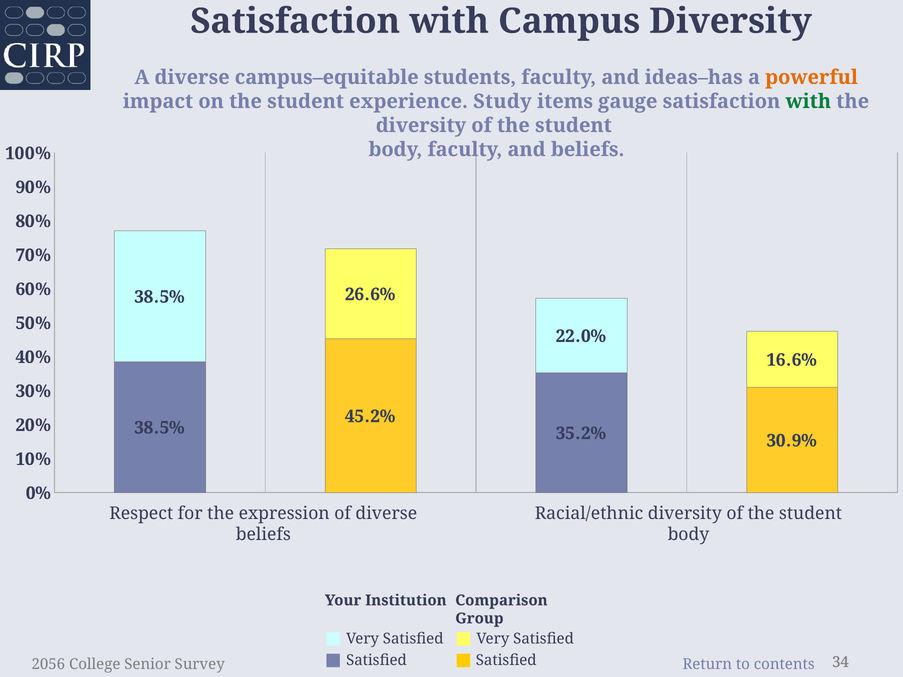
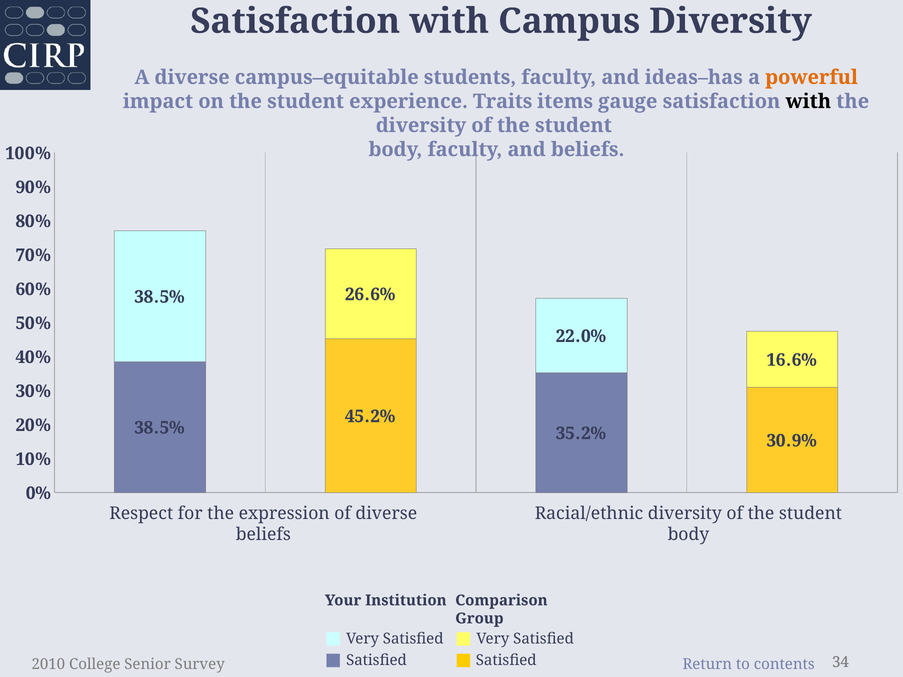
Study: Study -> Traits
with at (808, 101) colour: green -> black
2056: 2056 -> 2010
